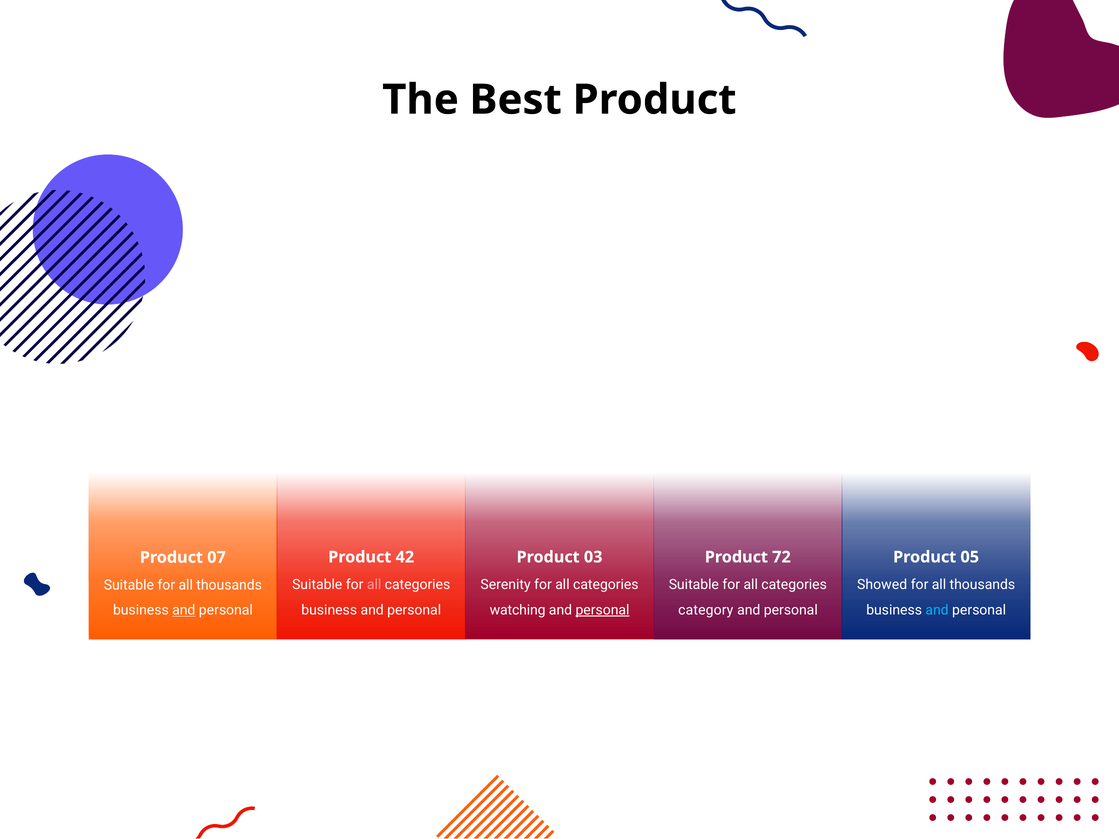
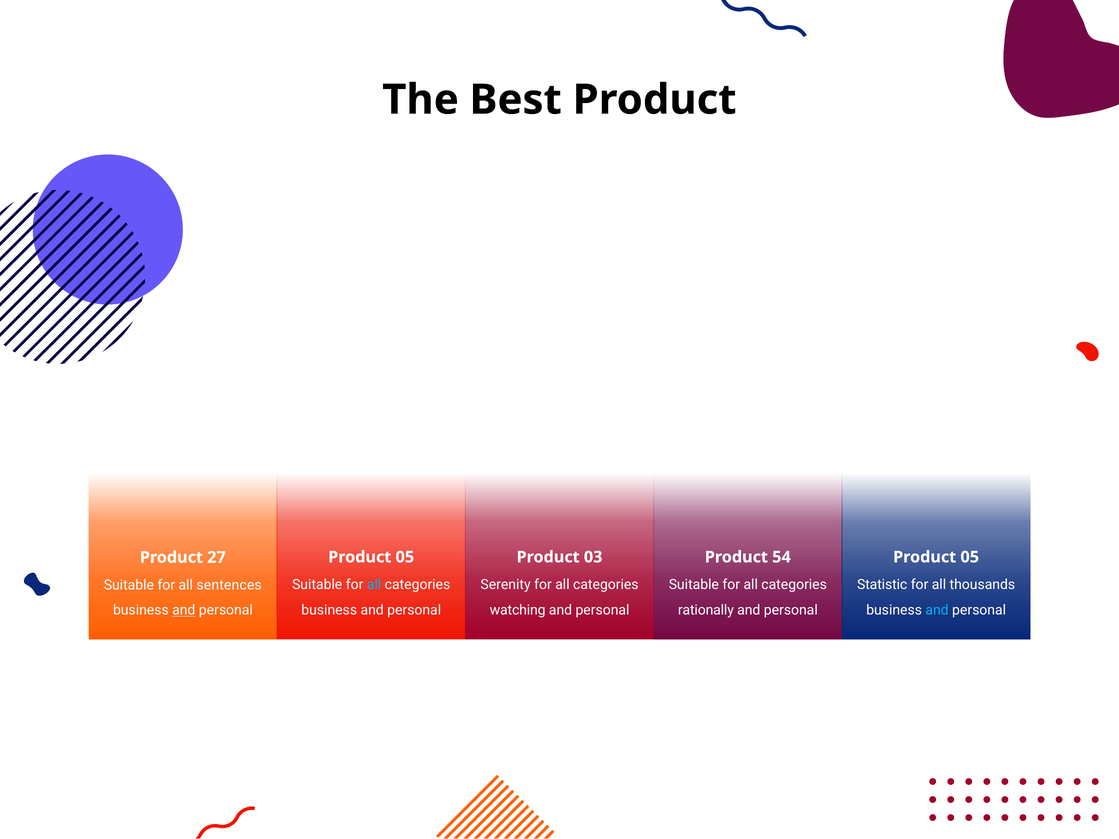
42 at (405, 557): 42 -> 05
72: 72 -> 54
07: 07 -> 27
all at (374, 585) colour: pink -> light blue
Showed: Showed -> Statistic
Suitable for all thousands: thousands -> sentences
personal at (603, 610) underline: present -> none
category: category -> rationally
